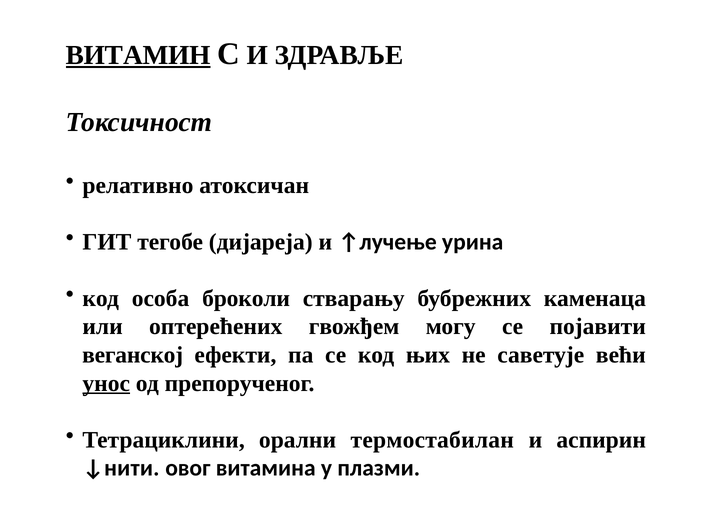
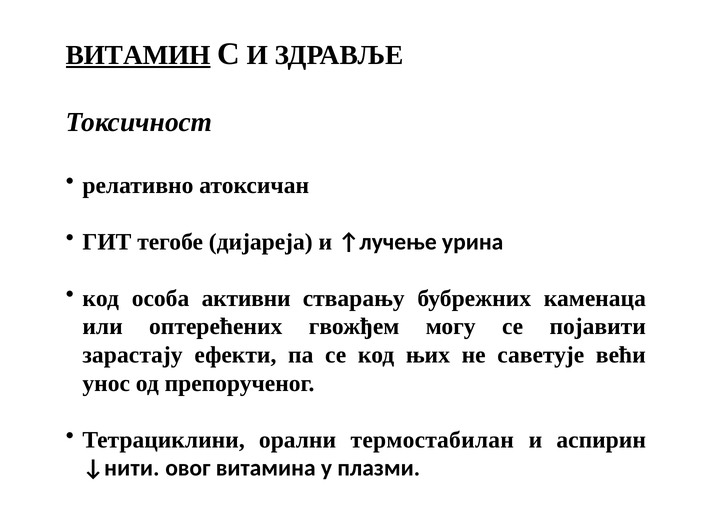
броколи: броколи -> активни
веганској: веганској -> зарастају
унос underline: present -> none
